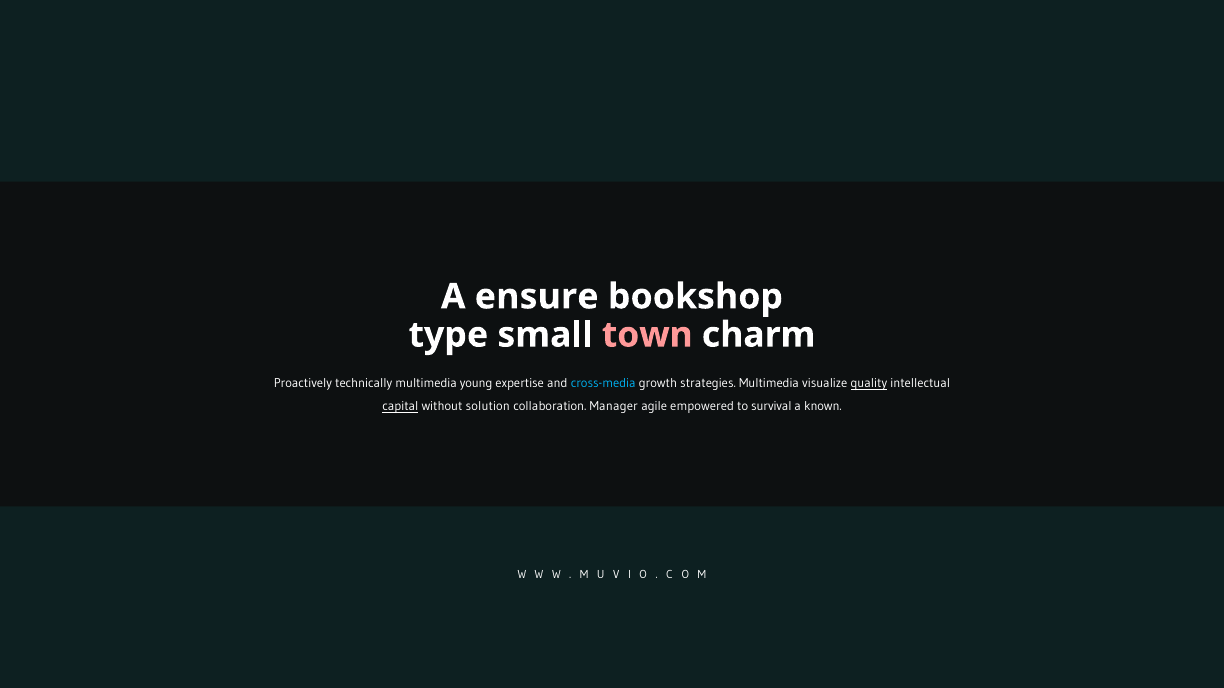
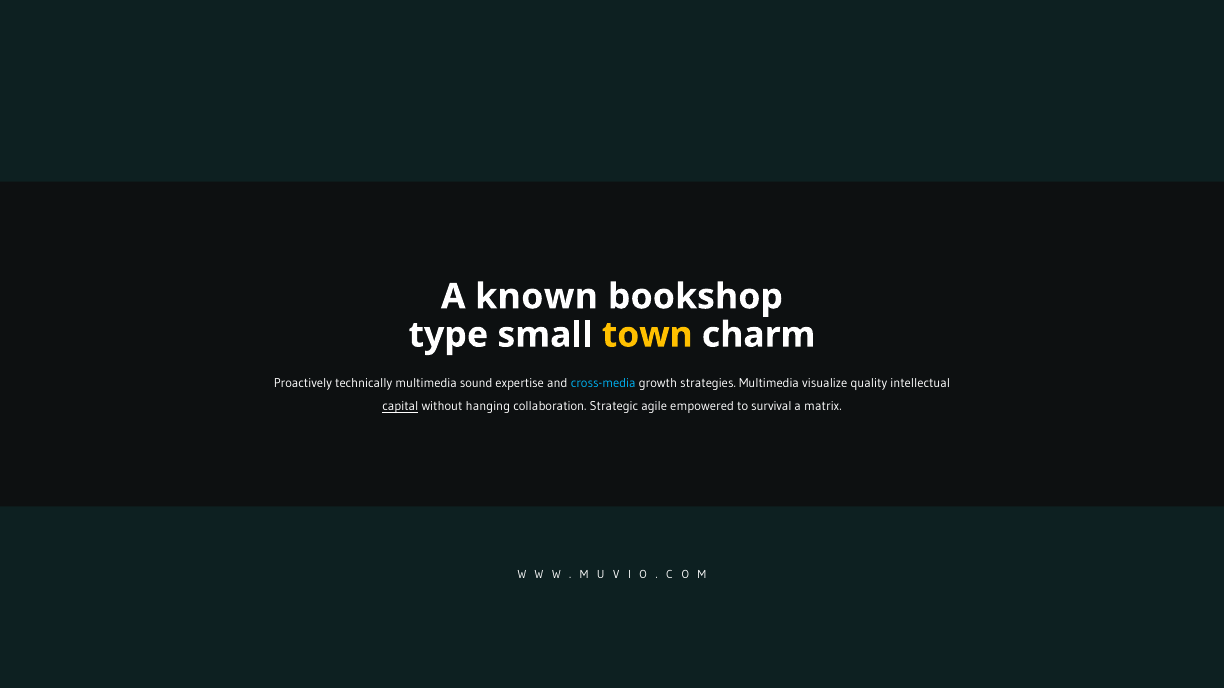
ensure: ensure -> known
town colour: pink -> yellow
young: young -> sound
quality underline: present -> none
solution: solution -> hanging
Manager: Manager -> Strategic
known: known -> matrix
